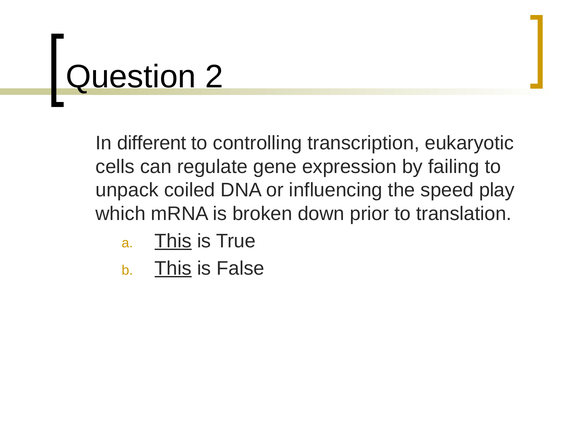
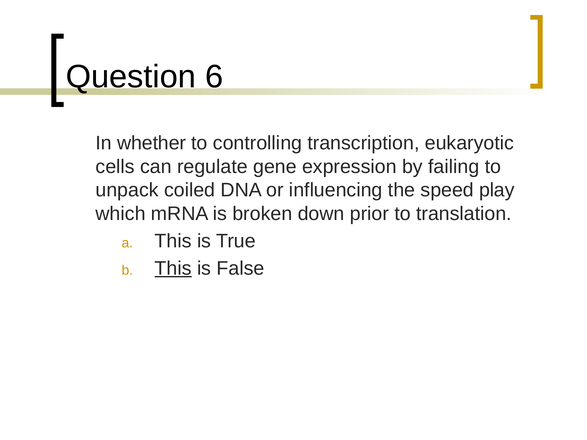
2: 2 -> 6
different: different -> whether
This at (173, 241) underline: present -> none
